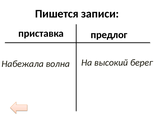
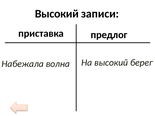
Пишется at (57, 14): Пишется -> Высокий
